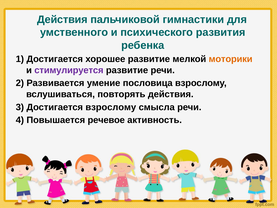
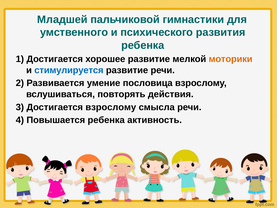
Действия at (62, 19): Действия -> Младшей
стимулируется colour: purple -> blue
Повышается речевое: речевое -> ребенка
